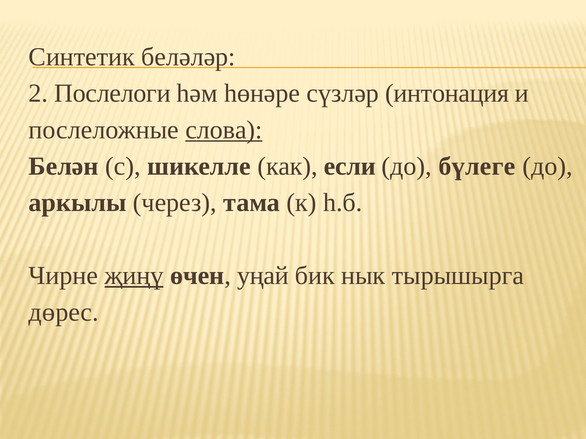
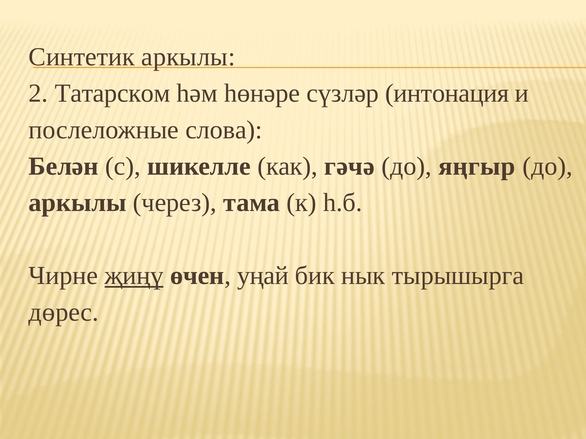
Синтетик беләләр: беләләр -> аркылы
Послелоги: Послелоги -> Татарском
слова underline: present -> none
если: если -> гәчә
бүлеге: бүлеге -> яңгыр
